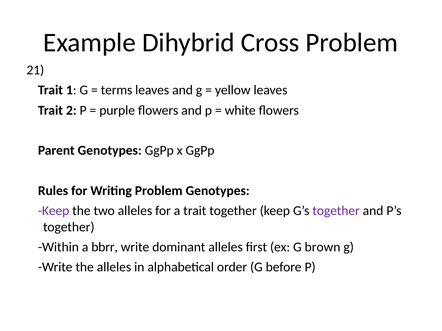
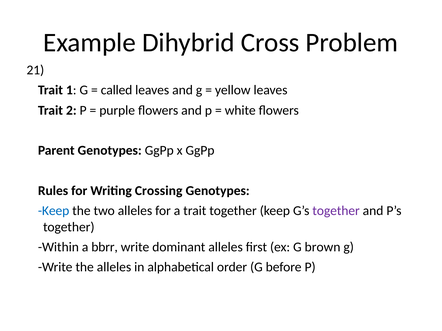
terms: terms -> called
Writing Problem: Problem -> Crossing
Keep at (54, 211) colour: purple -> blue
